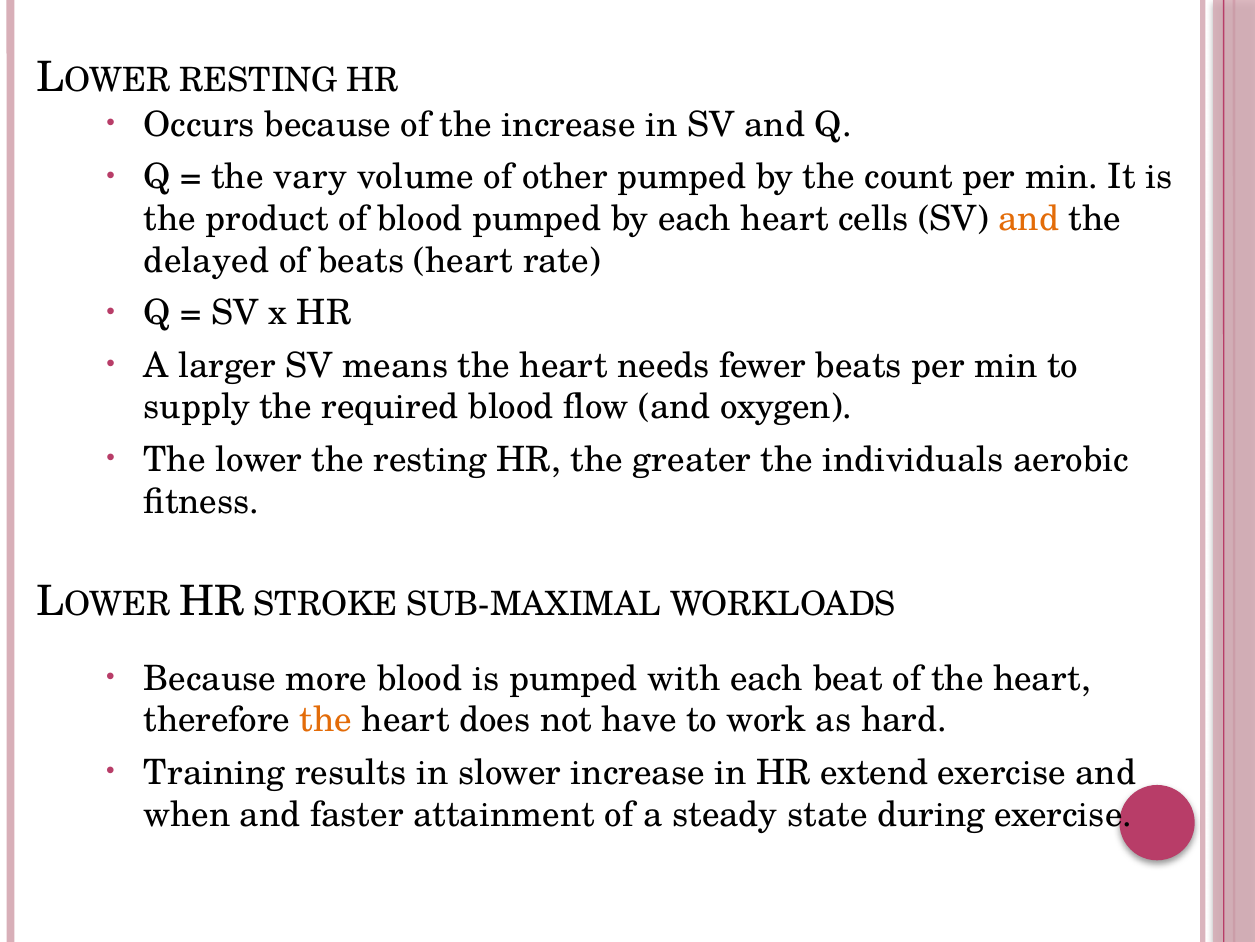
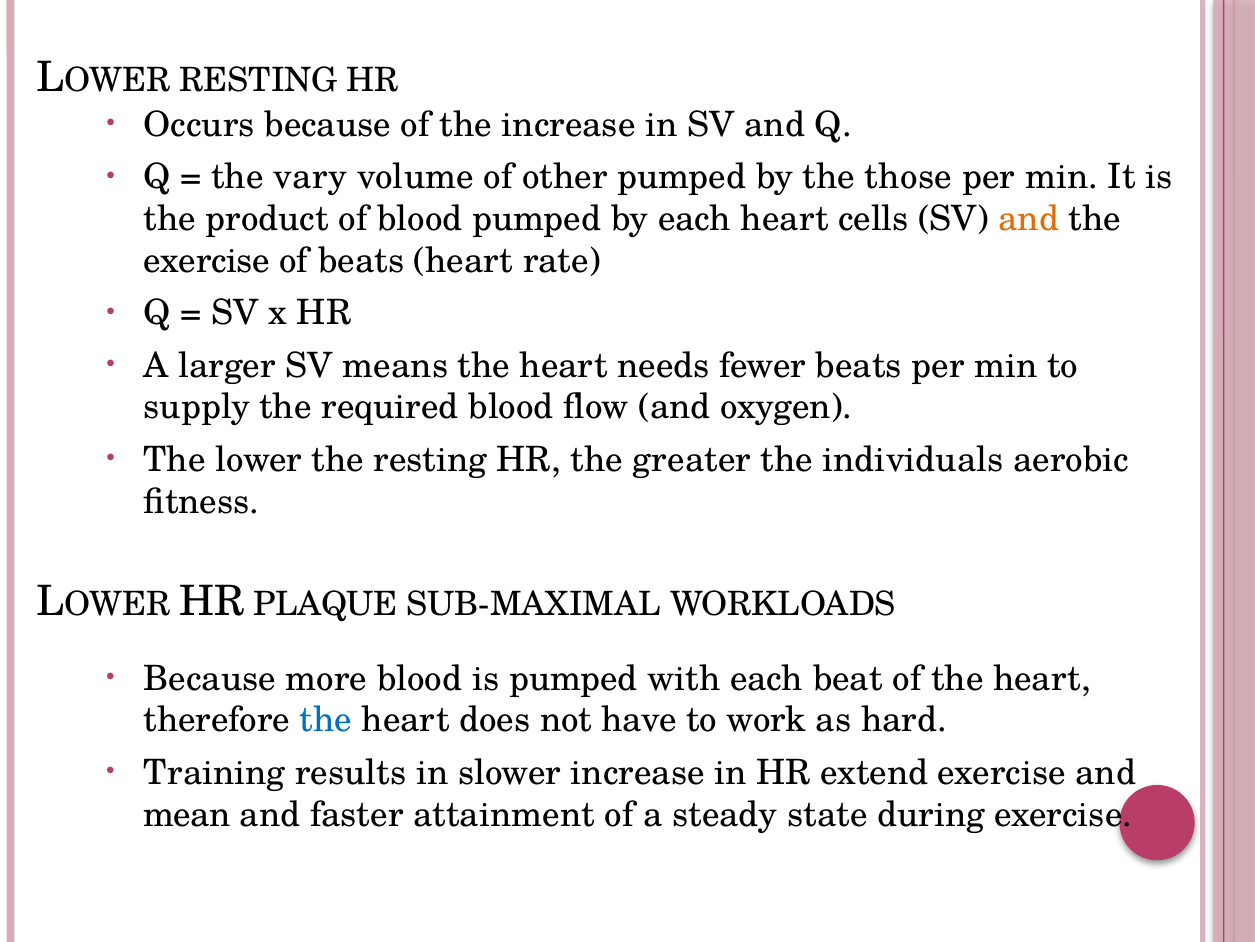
count: count -> those
delayed at (207, 261): delayed -> exercise
STROKE: STROKE -> PLAQUE
the at (326, 720) colour: orange -> blue
when: when -> mean
